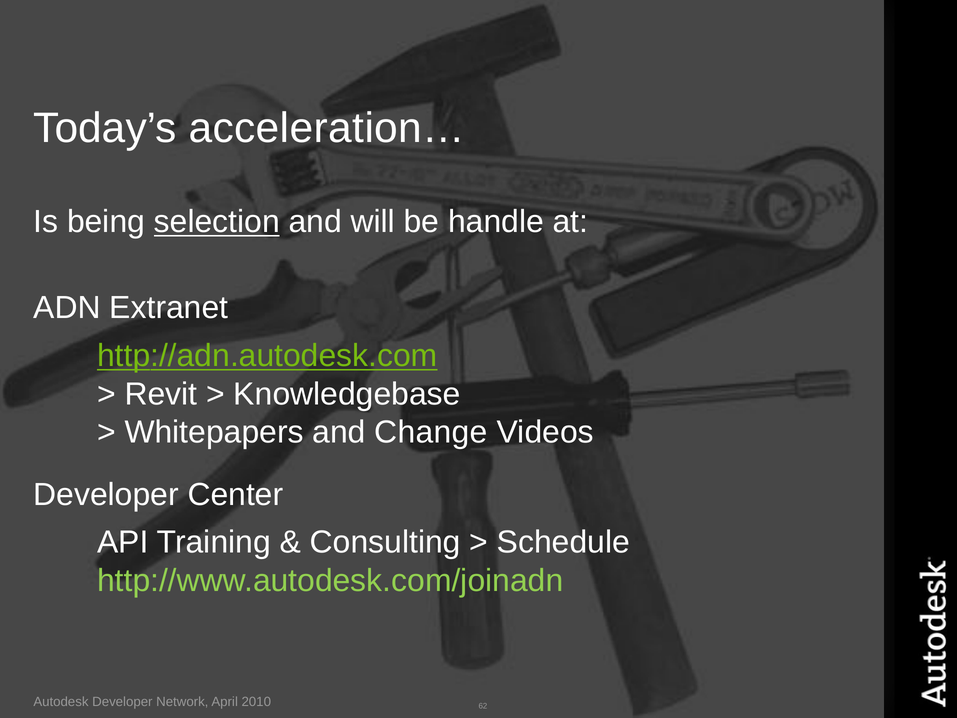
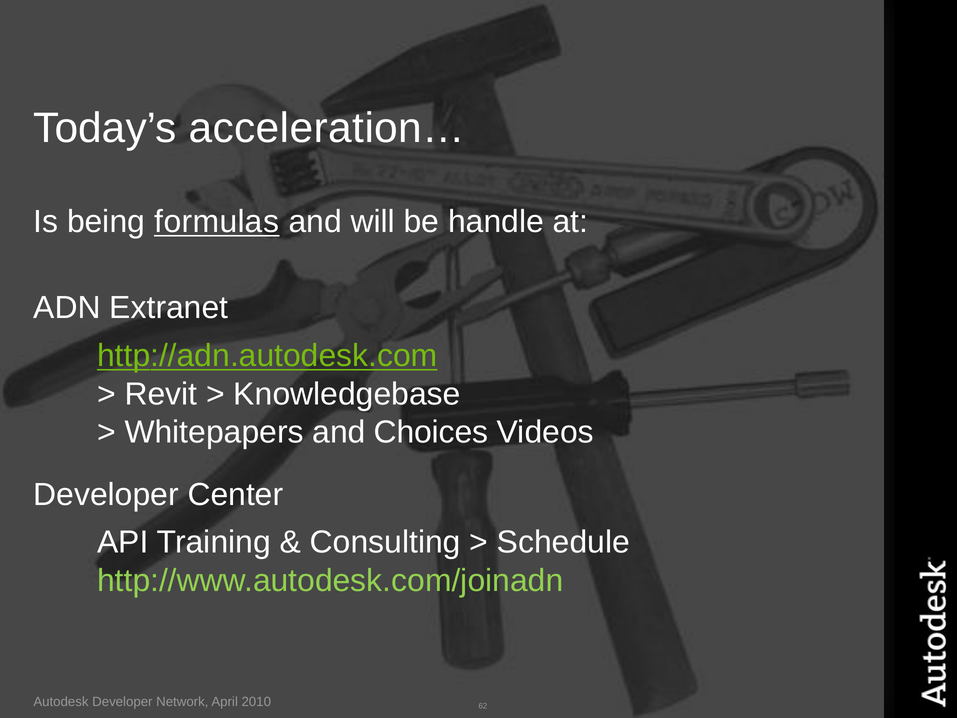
selection: selection -> formulas
Change: Change -> Choices
